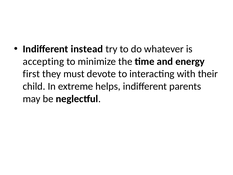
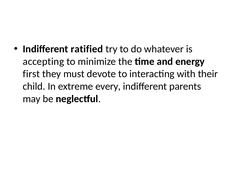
instead: instead -> ratified
helps: helps -> every
